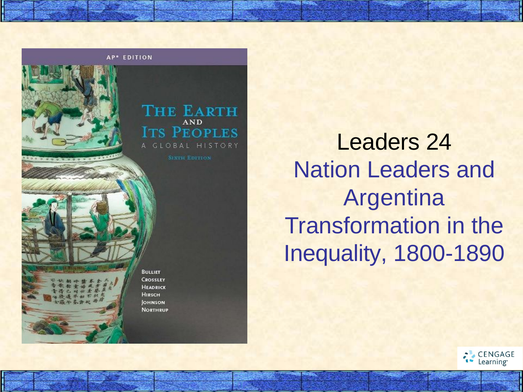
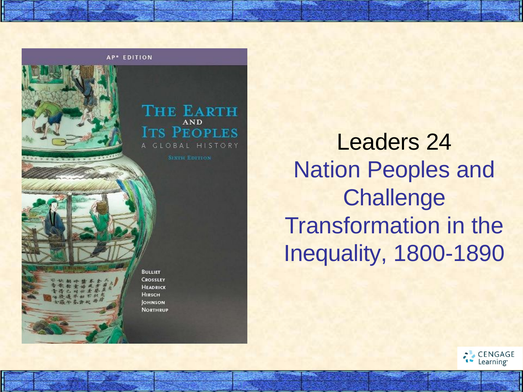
Nation Leaders: Leaders -> Peoples
Argentina: Argentina -> Challenge
